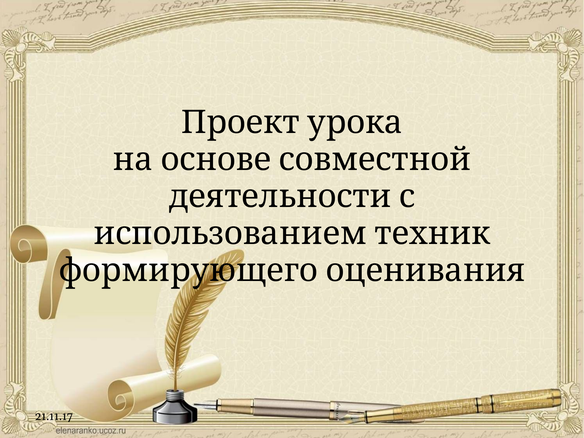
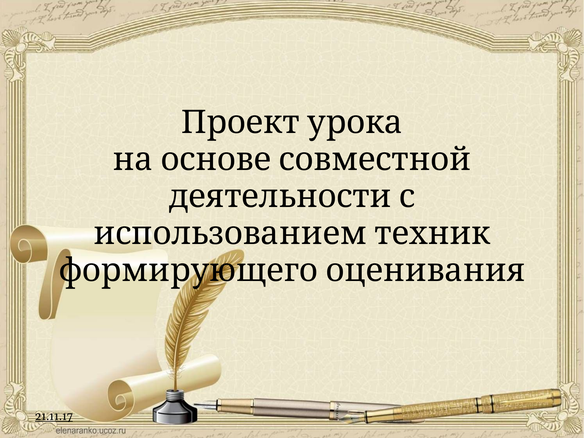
21.11.17 underline: none -> present
